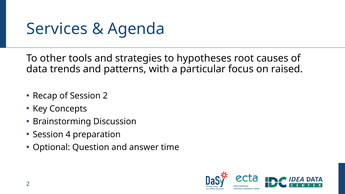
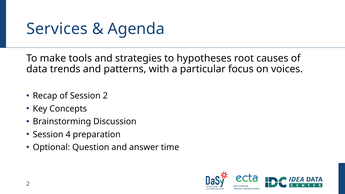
other: other -> make
raised: raised -> voices
